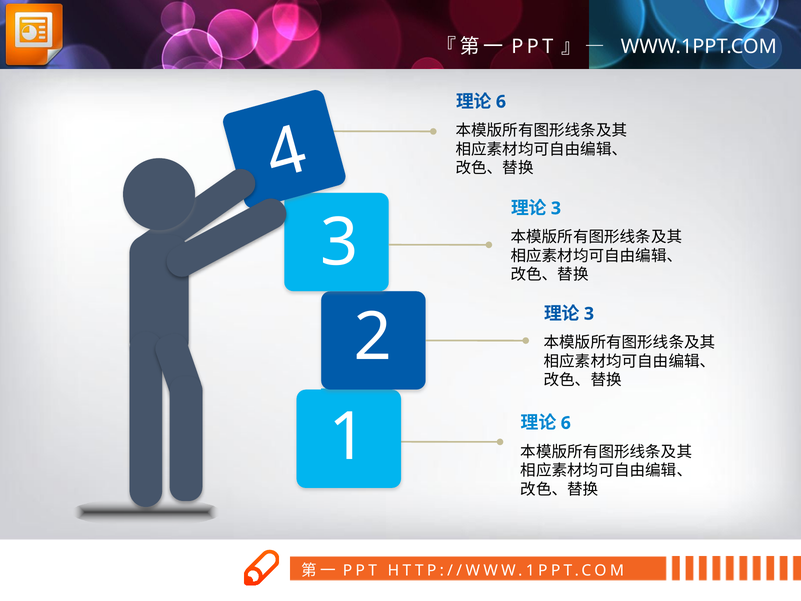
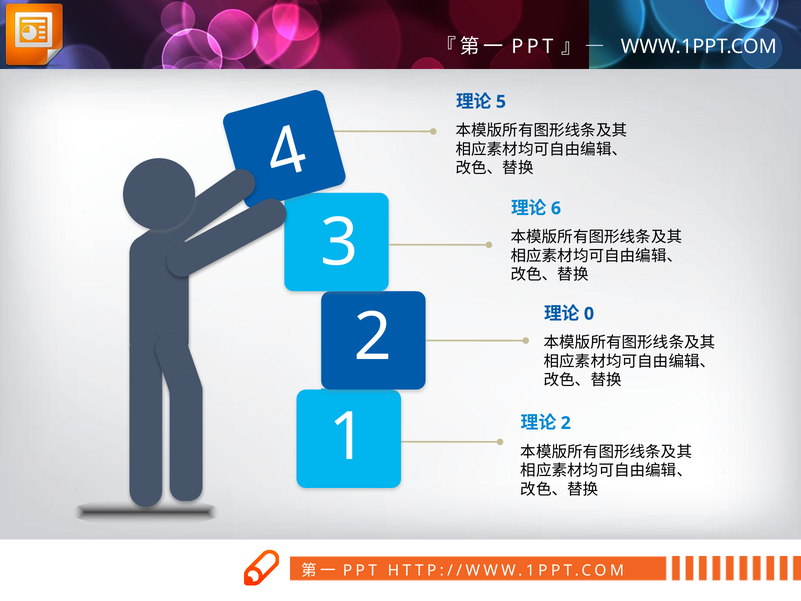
6 at (501, 102): 6 -> 5
3 at (556, 208): 3 -> 6
3 at (589, 314): 3 -> 0
6 at (566, 423): 6 -> 2
